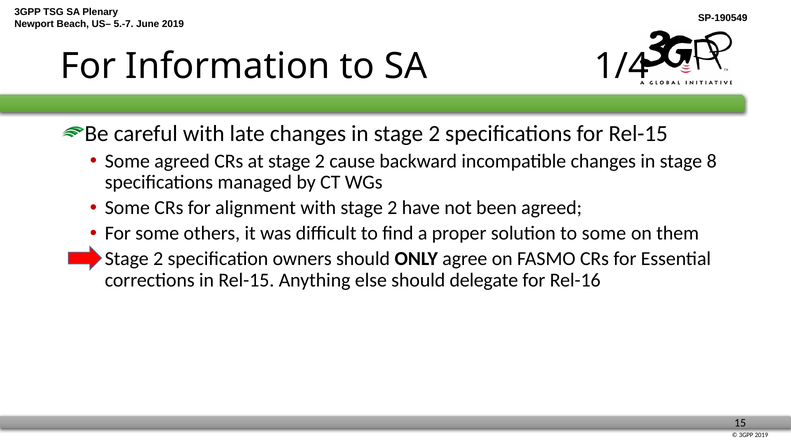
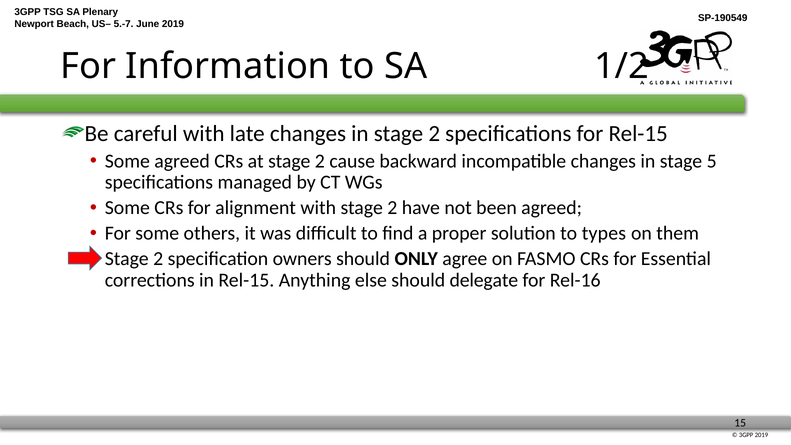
1/4: 1/4 -> 1/2
8: 8 -> 5
to some: some -> types
